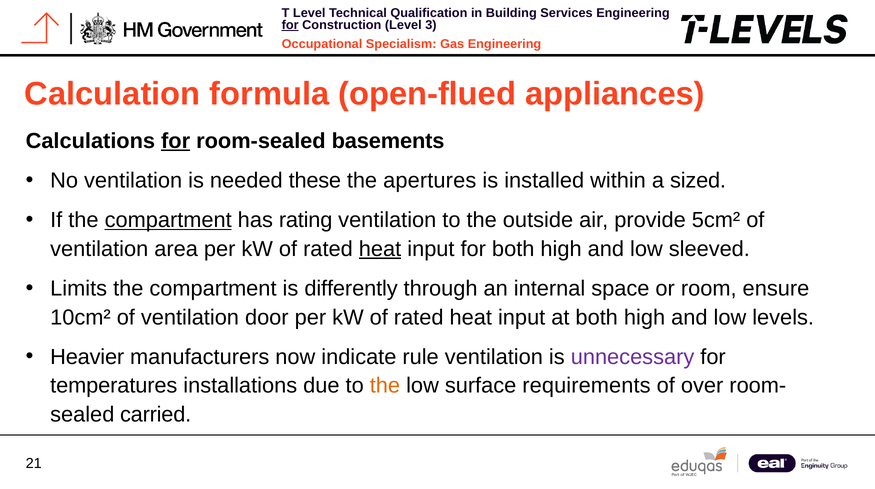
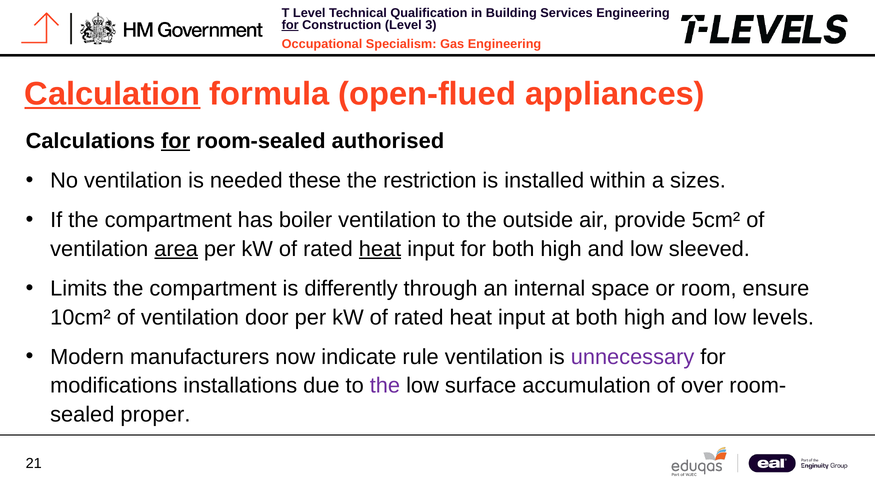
Calculation underline: none -> present
basements: basements -> authorised
apertures: apertures -> restriction
sized: sized -> sizes
compartment at (168, 220) underline: present -> none
rating: rating -> boiler
area underline: none -> present
Heavier: Heavier -> Modern
temperatures: temperatures -> modifications
the at (385, 386) colour: orange -> purple
requirements: requirements -> accumulation
carried: carried -> proper
